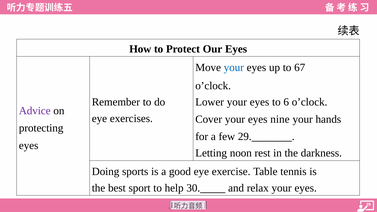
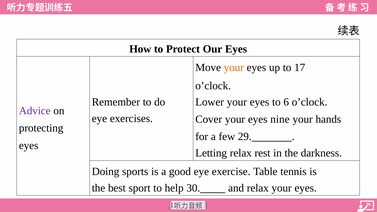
your at (234, 68) colour: blue -> orange
67: 67 -> 17
Letting noon: noon -> relax
